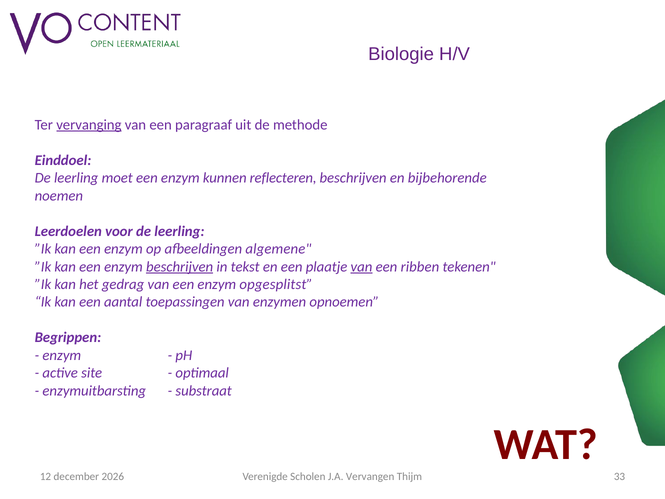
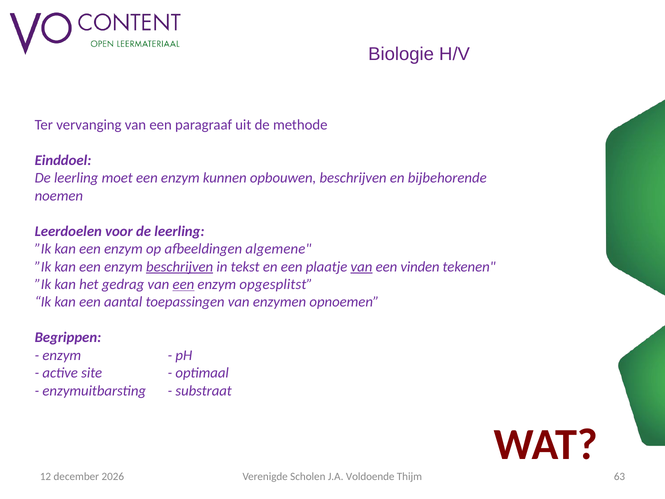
vervanging underline: present -> none
reflecteren: reflecteren -> opbouwen
ribben: ribben -> vinden
een at (183, 284) underline: none -> present
Vervangen: Vervangen -> Voldoende
33: 33 -> 63
